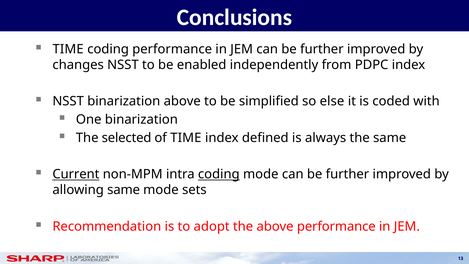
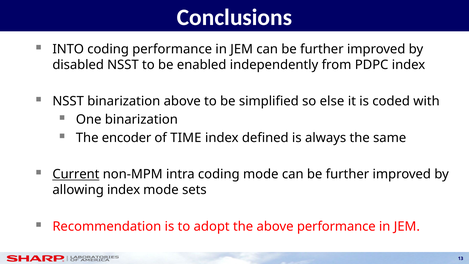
TIME at (68, 49): TIME -> INTO
changes: changes -> disabled
selected: selected -> encoder
coding at (219, 174) underline: present -> none
allowing same: same -> index
